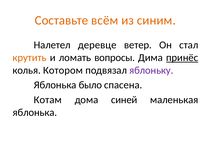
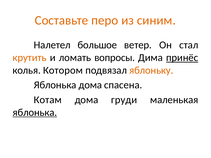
всём: всём -> перо
деревце: деревце -> большое
яблоньку colour: purple -> orange
Яблонька было: было -> дома
синей: синей -> груди
яблонька at (35, 113) underline: none -> present
